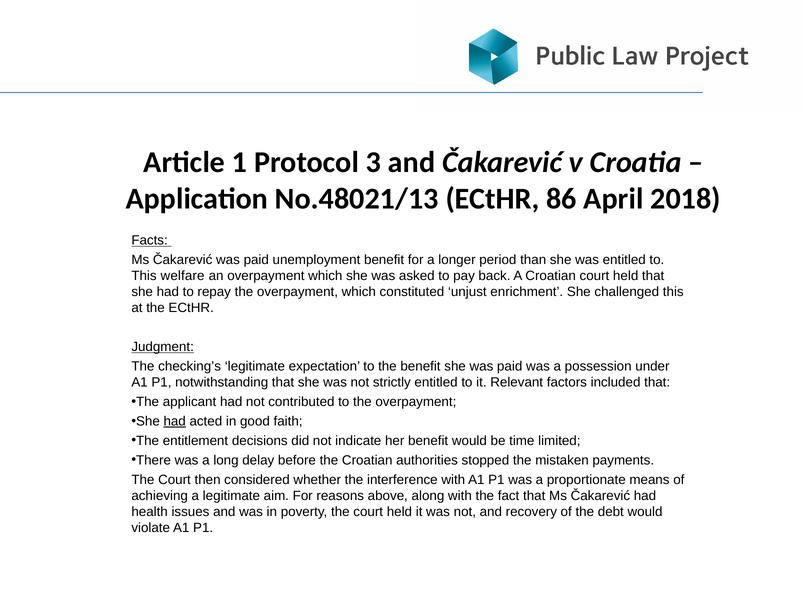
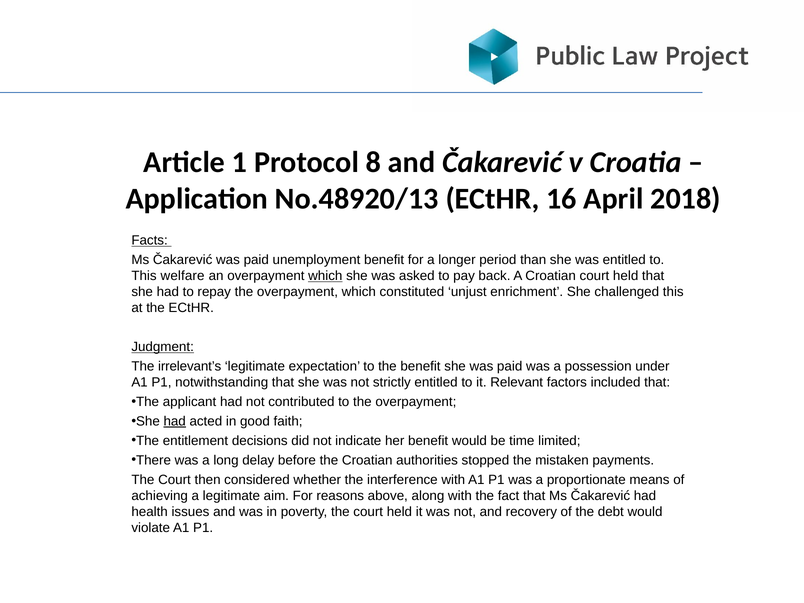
3: 3 -> 8
No.48021/13: No.48021/13 -> No.48920/13
86: 86 -> 16
which at (325, 276) underline: none -> present
checking’s: checking’s -> irrelevant’s
